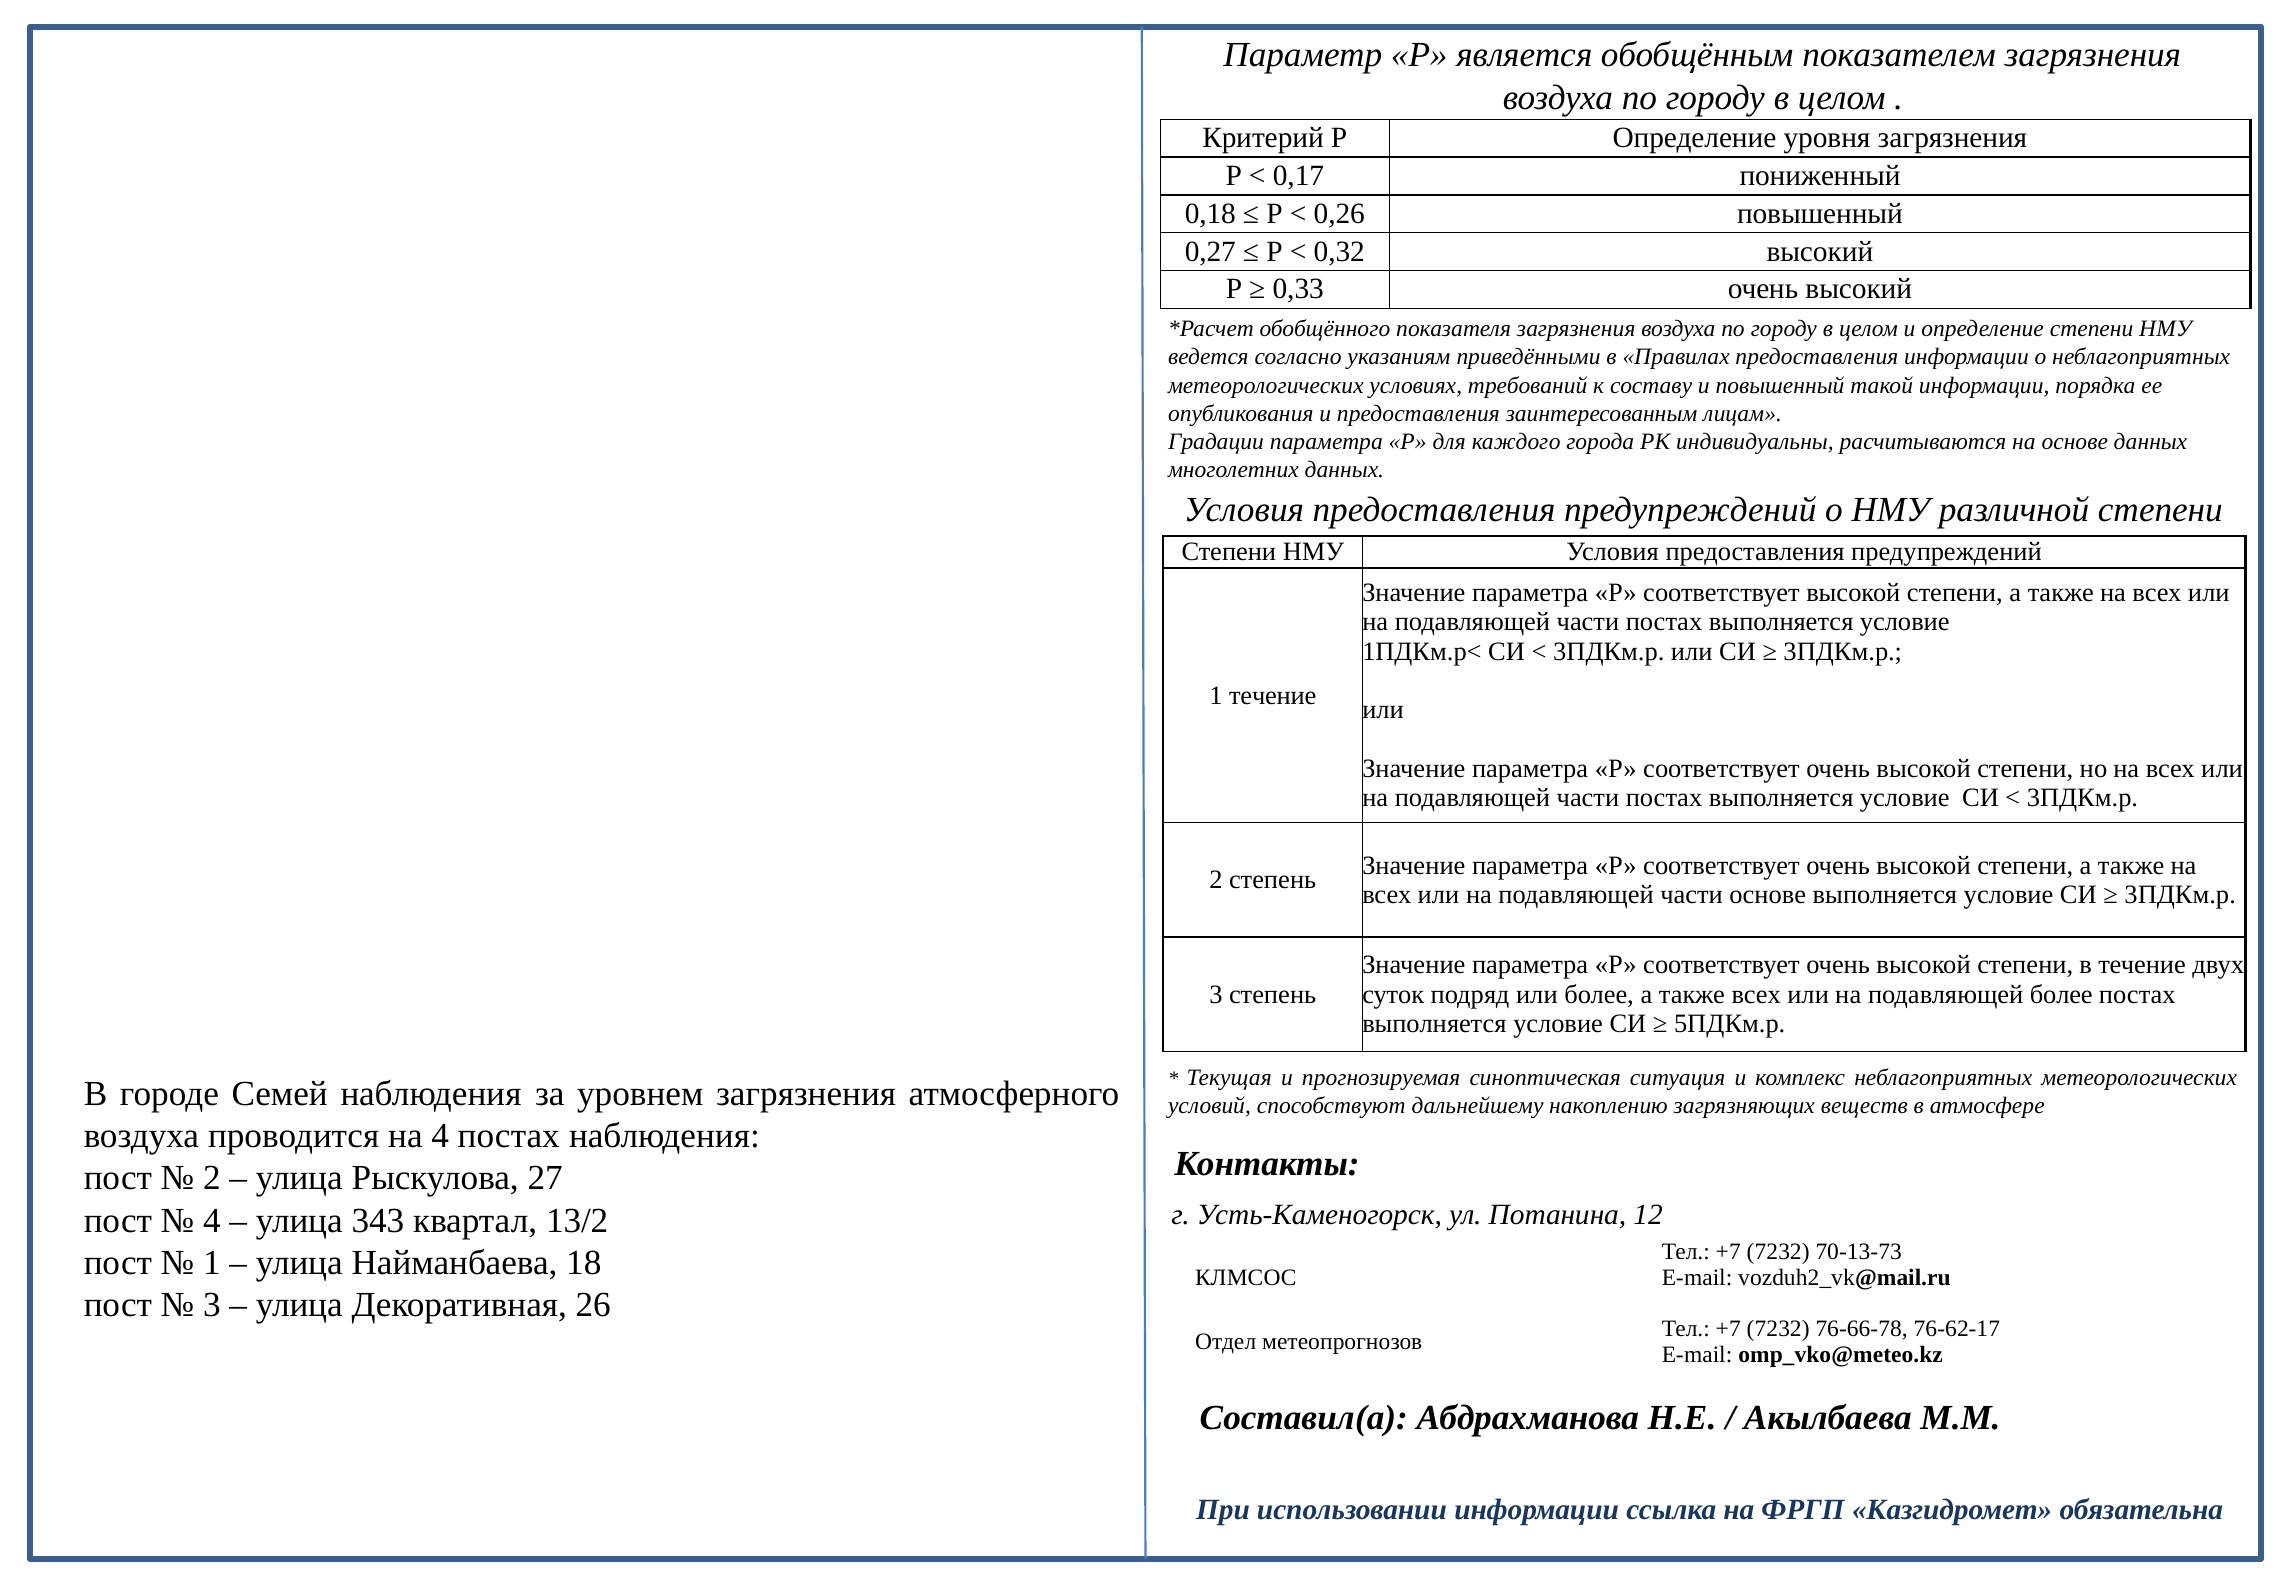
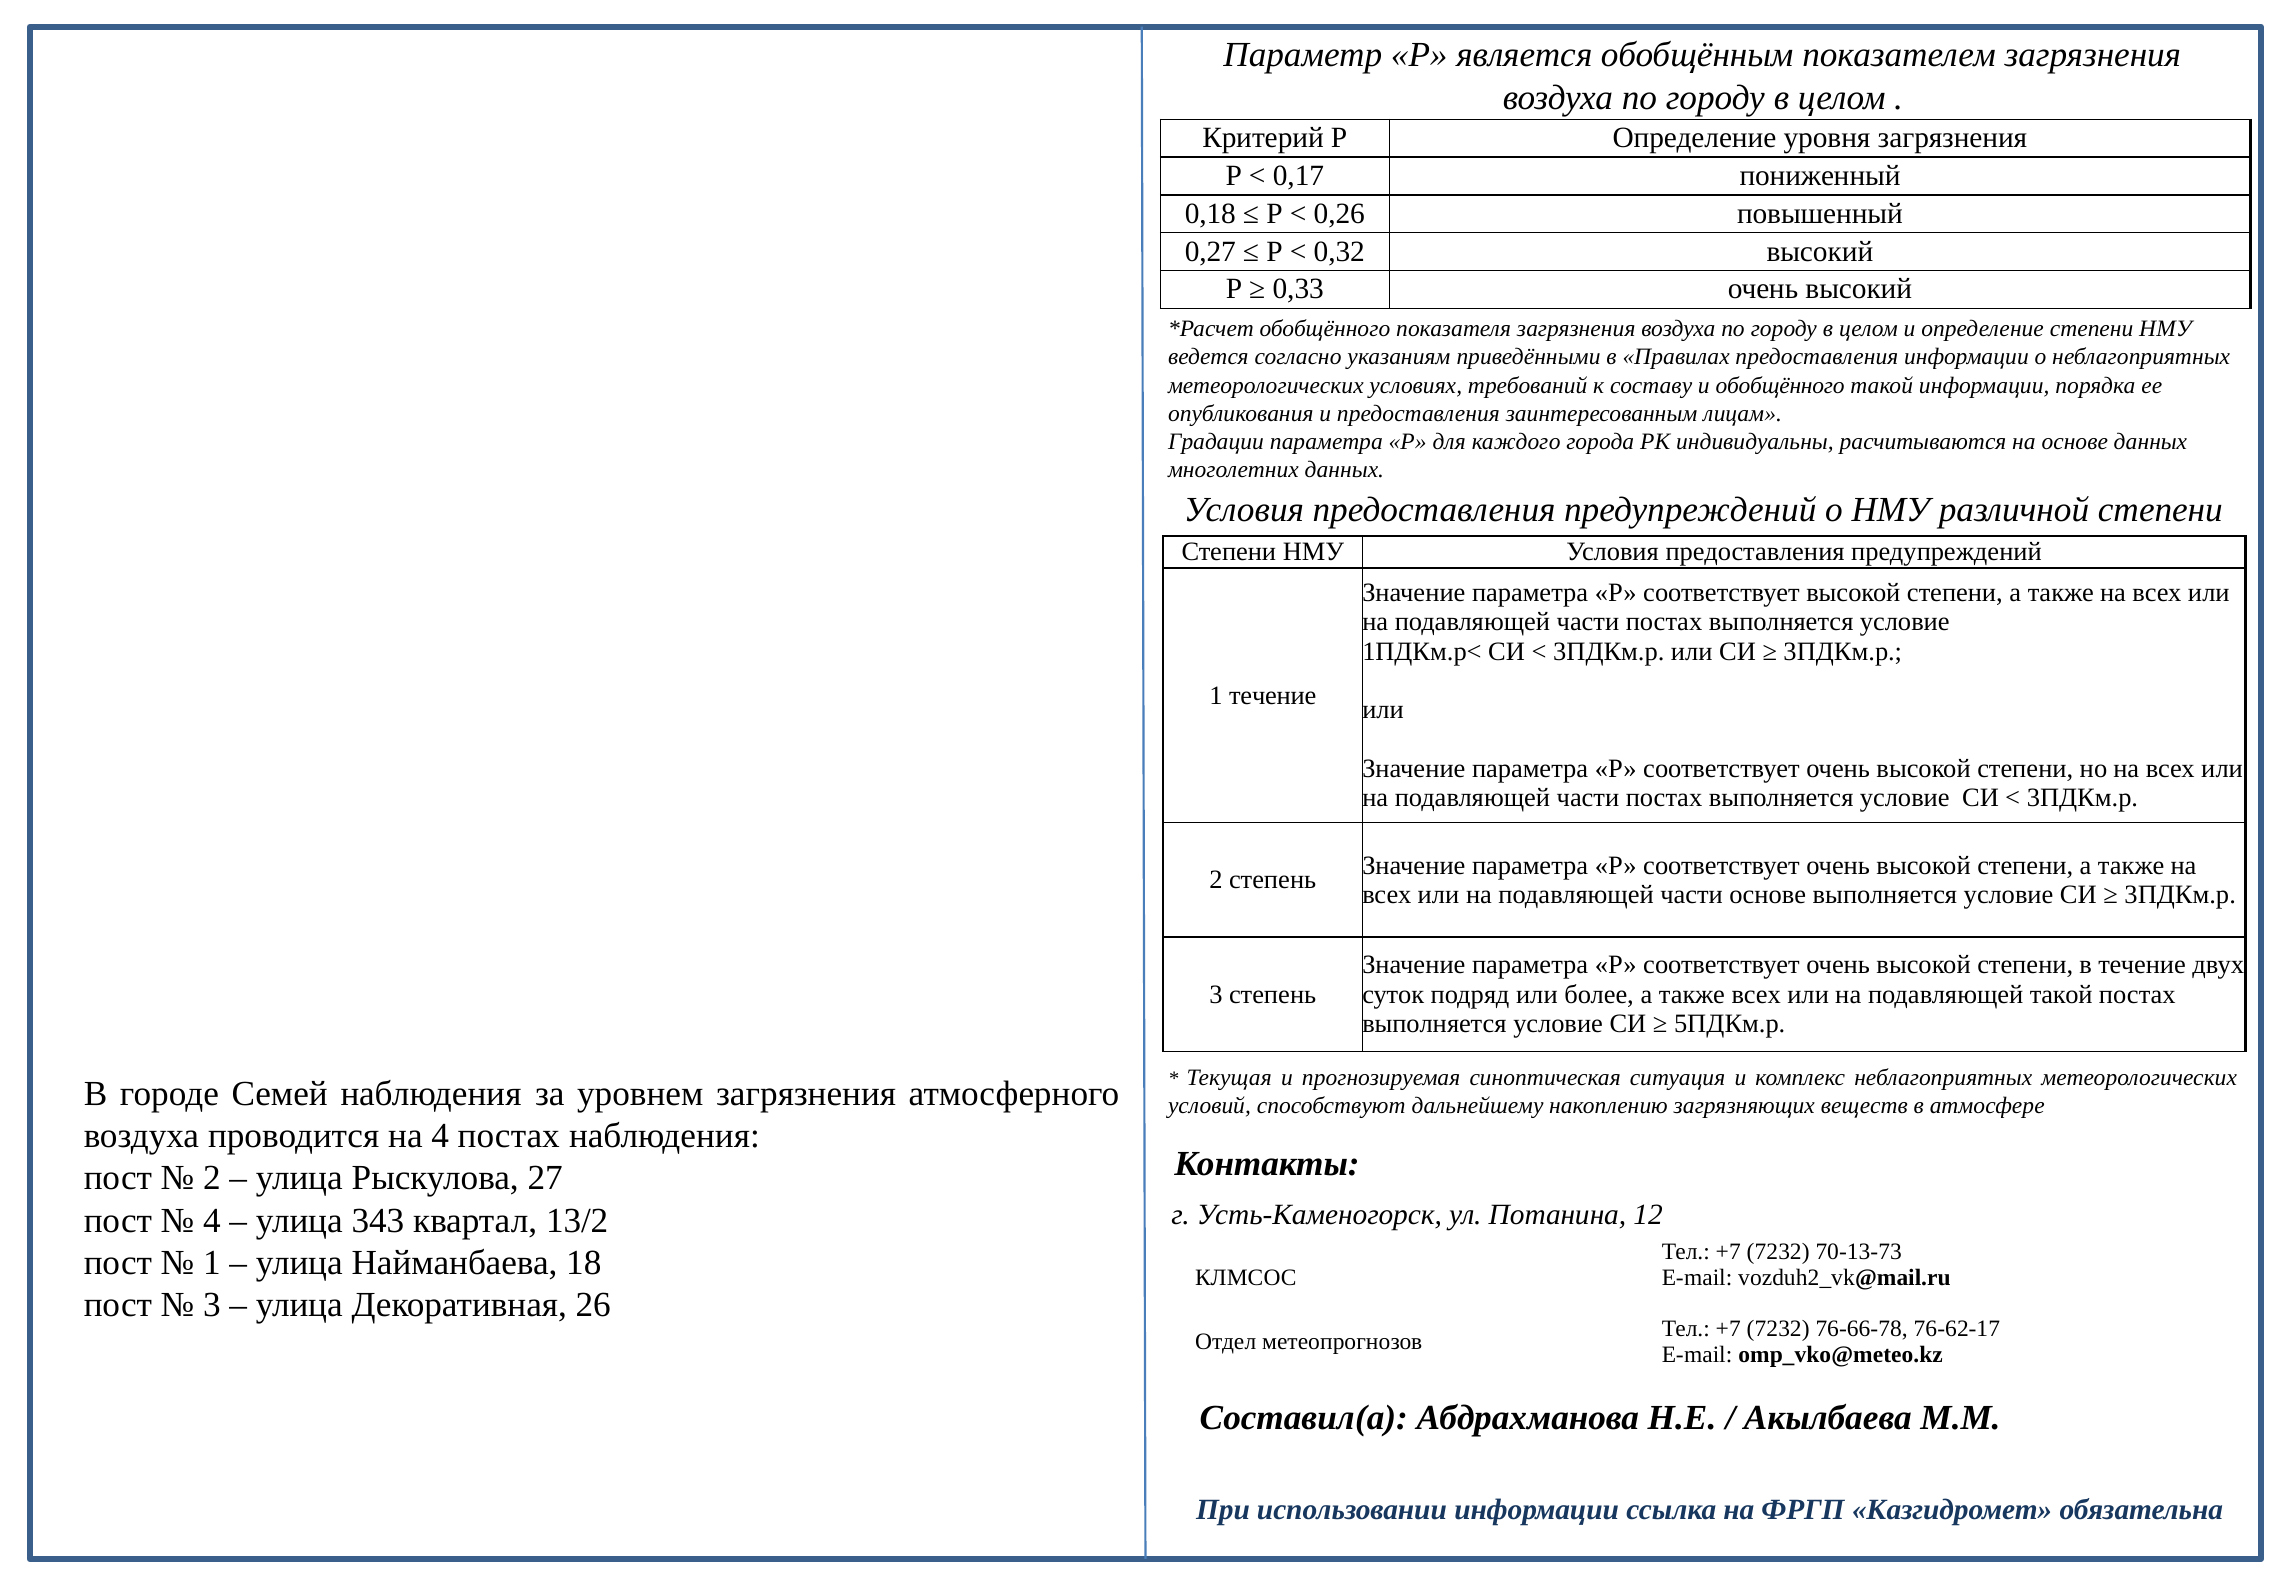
и повышенный: повышенный -> обобщённого
подавляющей более: более -> такой
